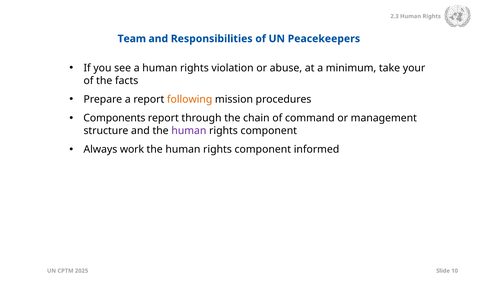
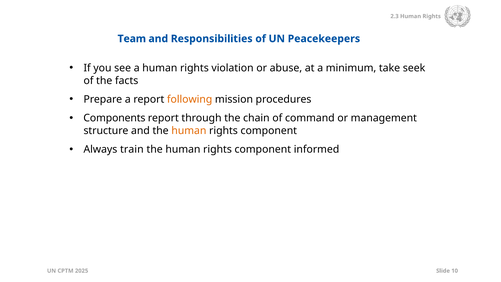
your: your -> seek
human at (189, 131) colour: purple -> orange
work: work -> train
